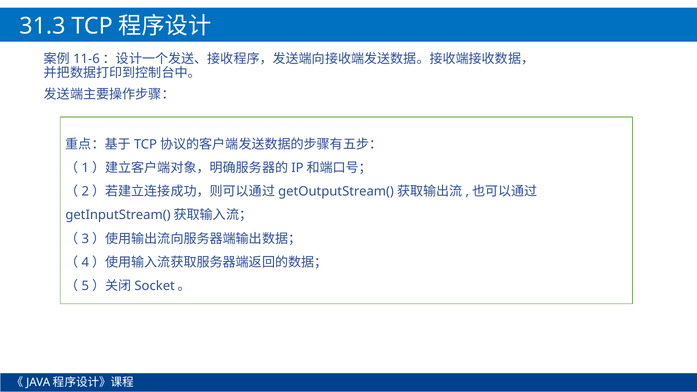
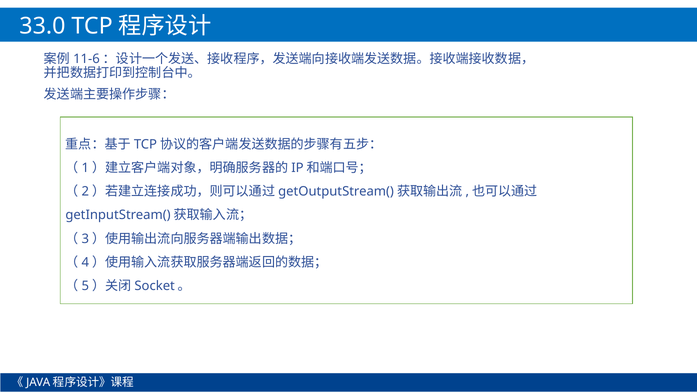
31.3: 31.3 -> 33.0
